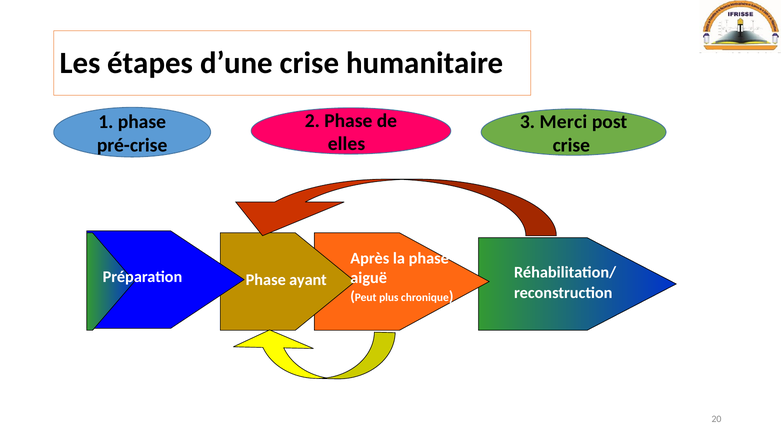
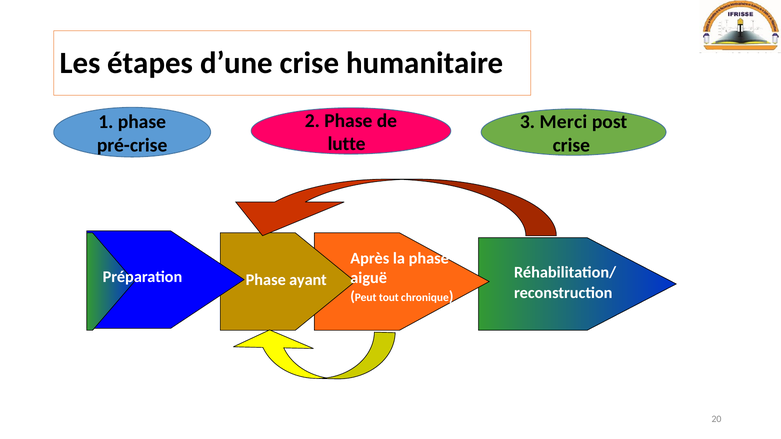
elles: elles -> lutte
plus: plus -> tout
